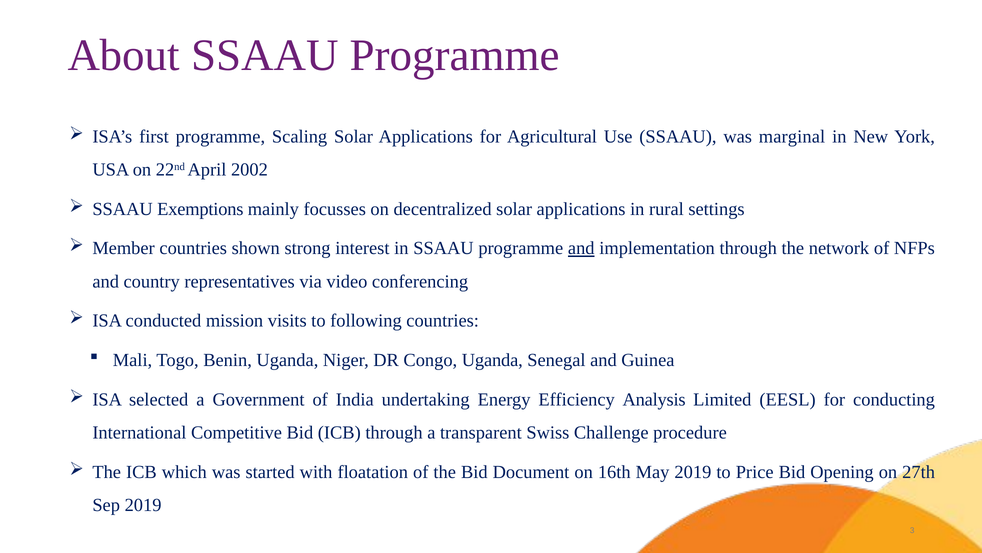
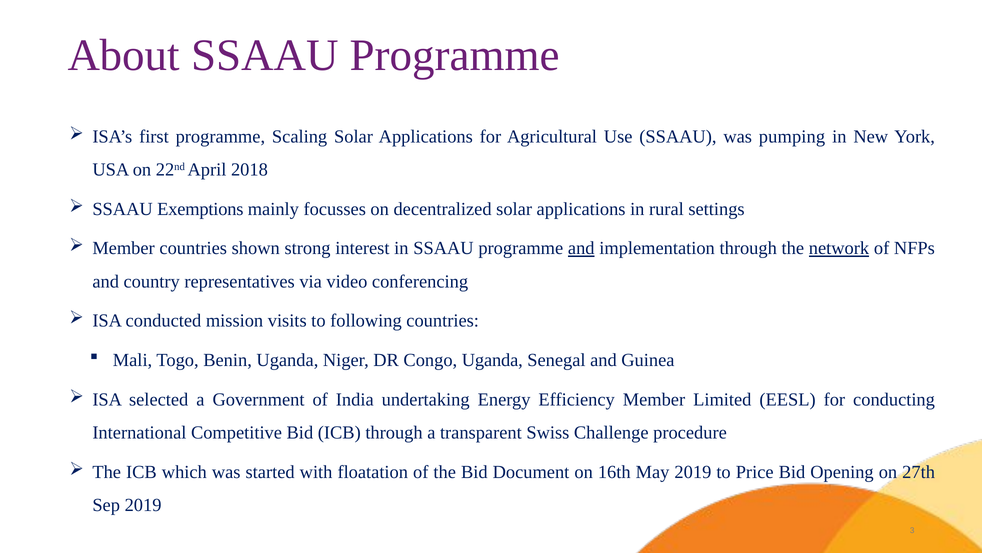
marginal: marginal -> pumping
2002: 2002 -> 2018
network underline: none -> present
Efficiency Analysis: Analysis -> Member
